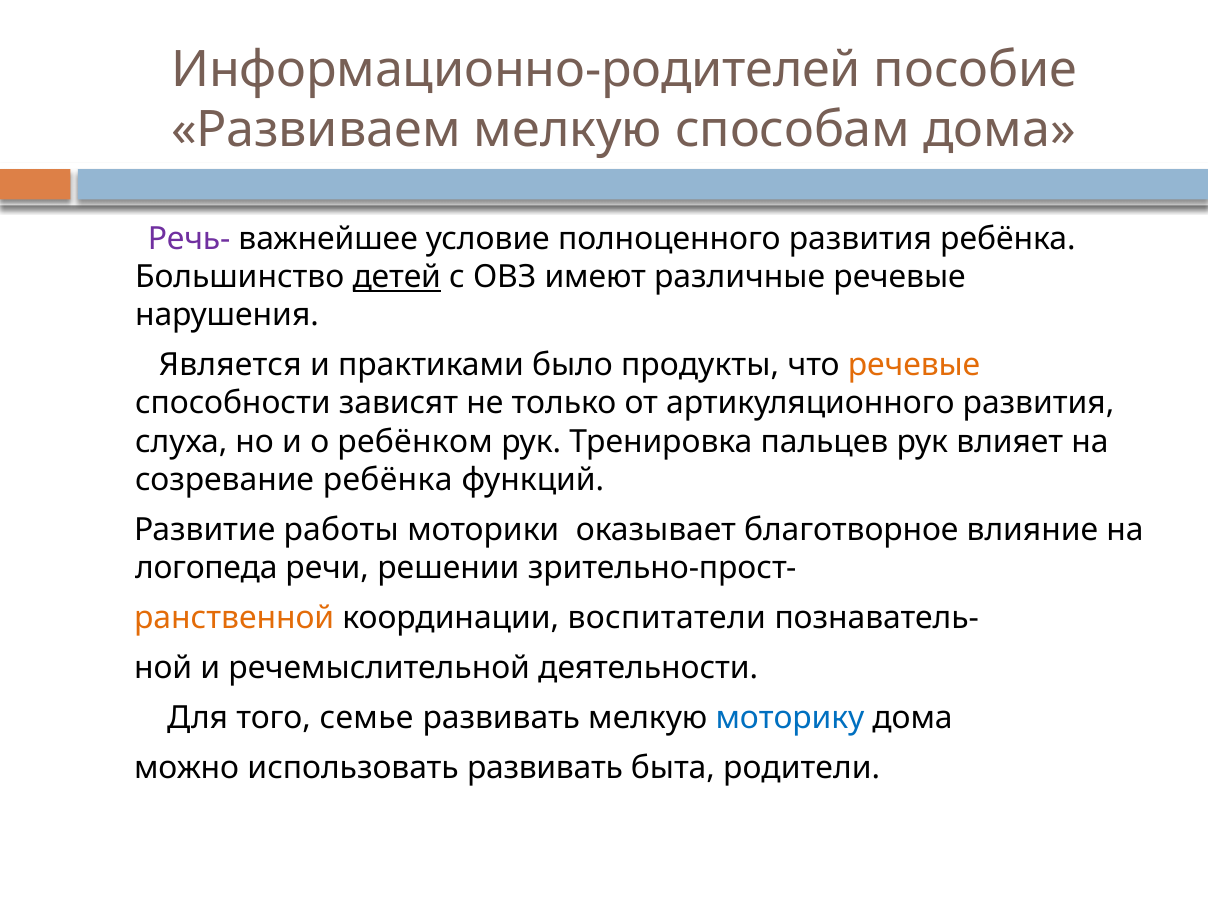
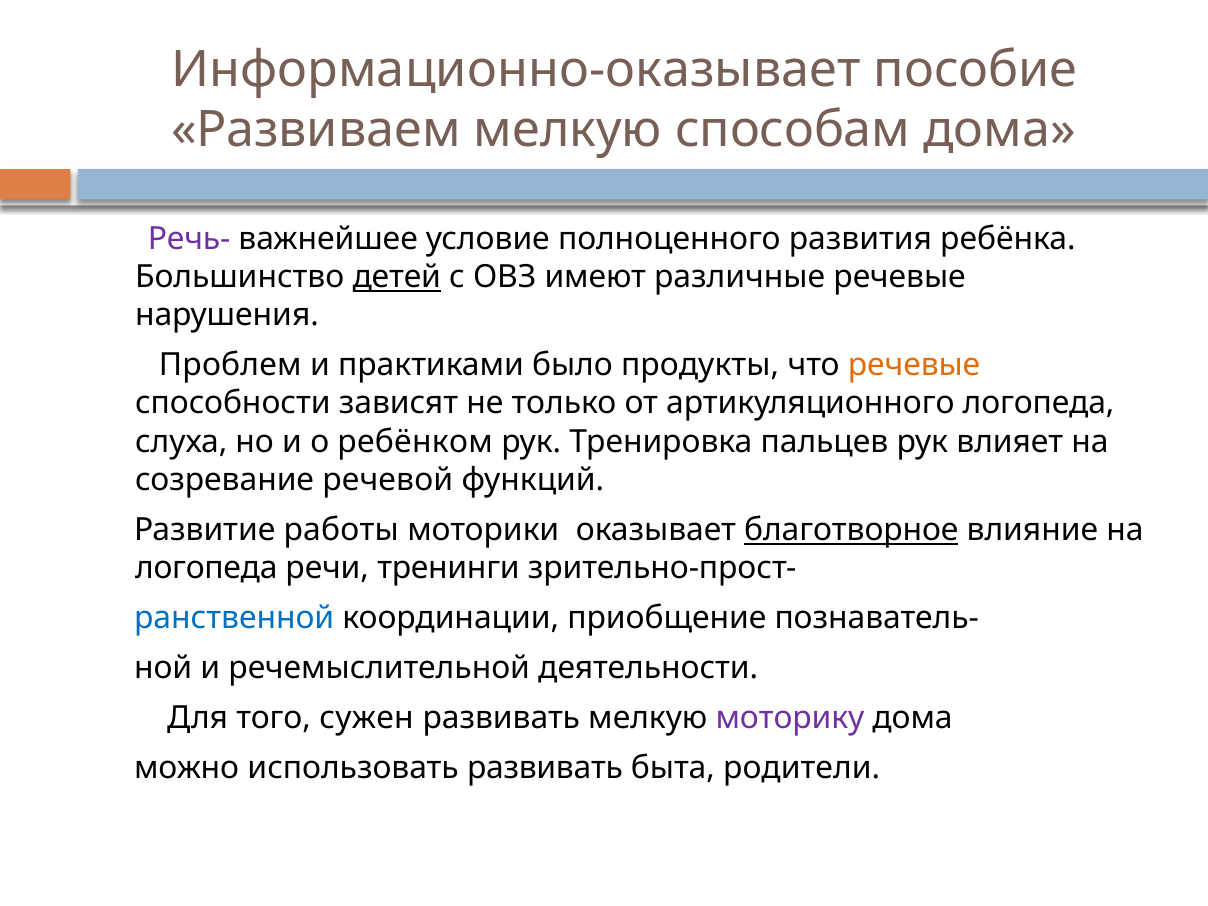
Информационно-родителей: Информационно-родителей -> Информационно-оказывает
Является: Является -> Проблем
артикуляционного развития: развития -> логопеда
созревание ребёнка: ребёнка -> речевой
благотворное underline: none -> present
решении: решении -> тренинги
ранственной colour: orange -> blue
воспитатели: воспитатели -> приобщение
семье: семье -> сужен
моторику colour: blue -> purple
